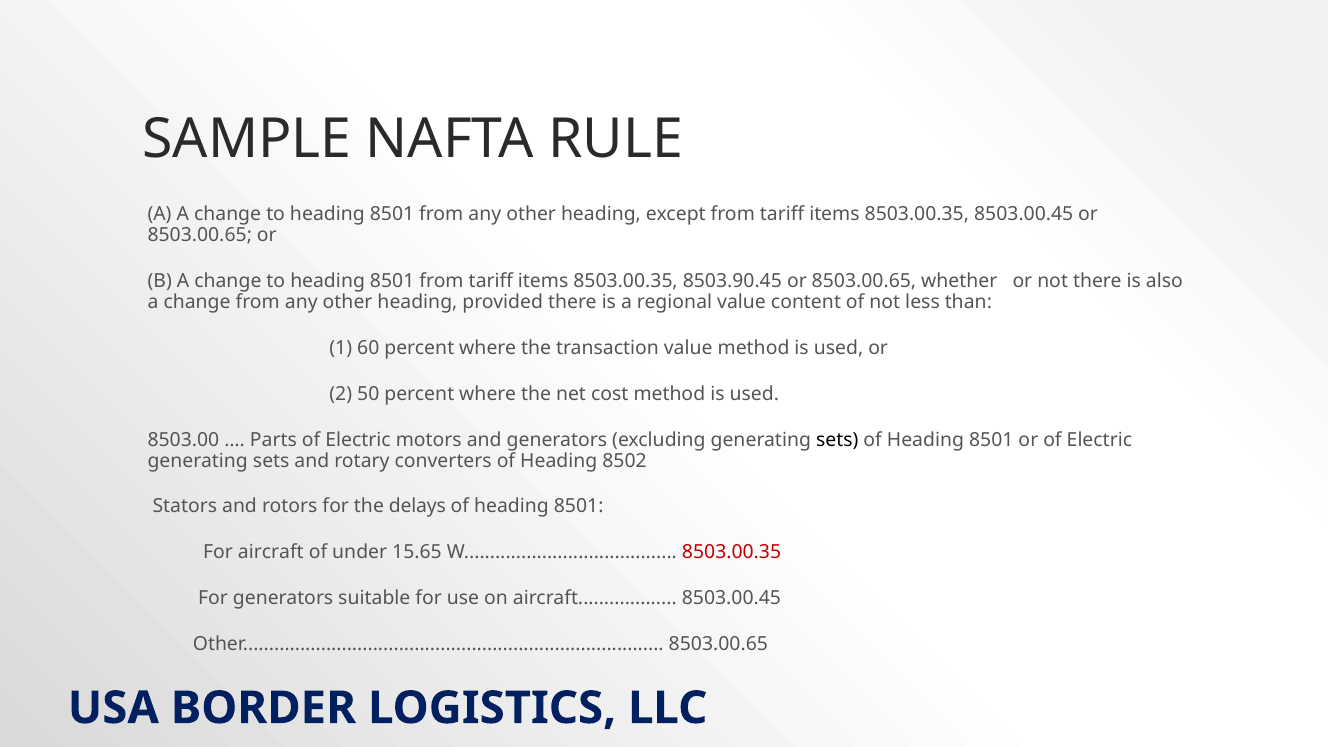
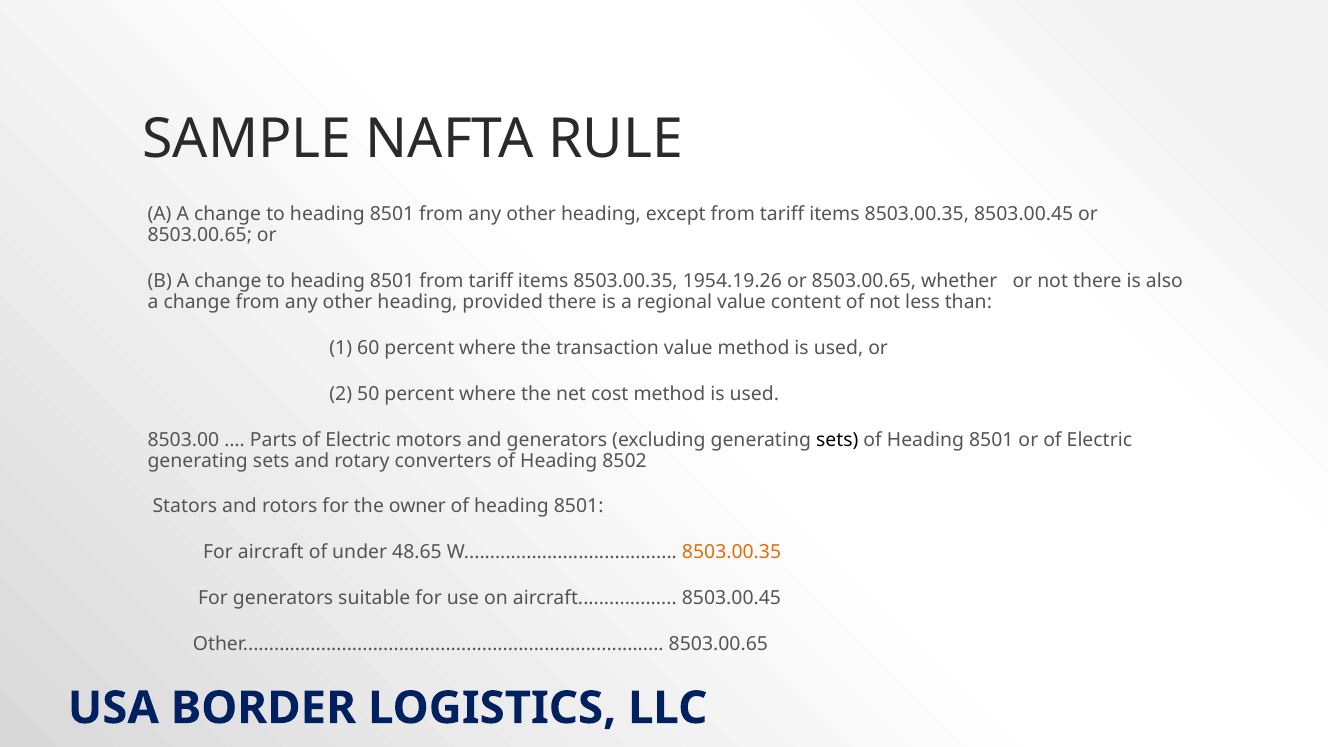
8503.90.45: 8503.90.45 -> 1954.19.26
delays: delays -> owner
15.65: 15.65 -> 48.65
8503.00.35 at (732, 553) colour: red -> orange
